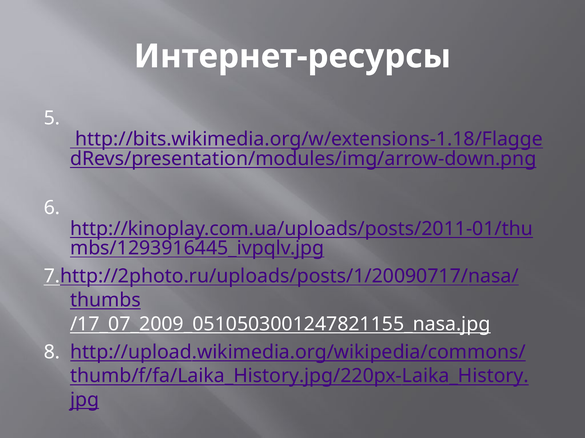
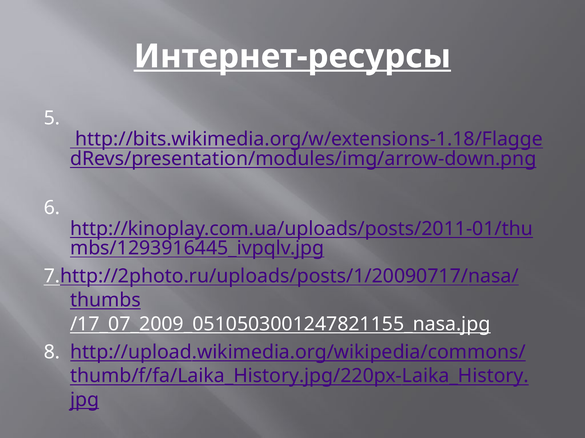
Интернет-ресурсы underline: none -> present
